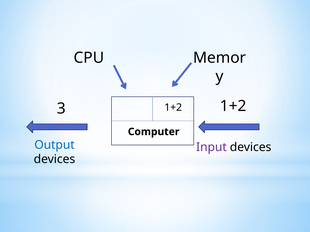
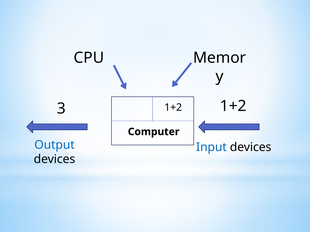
Input colour: purple -> blue
